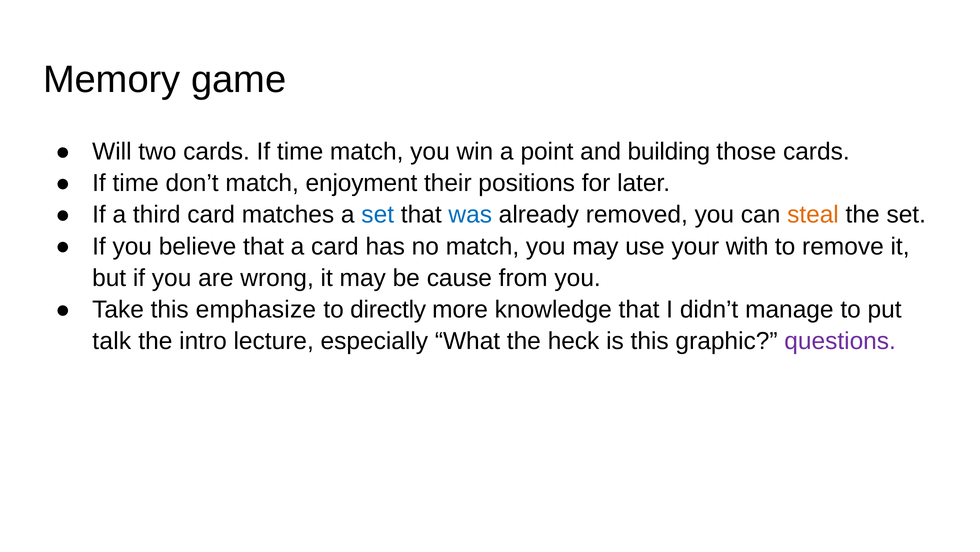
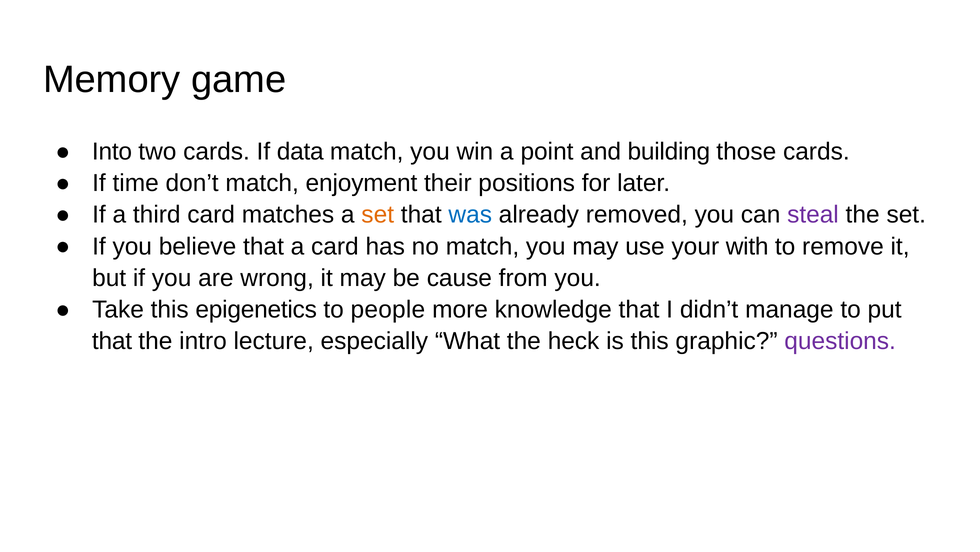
Will: Will -> Into
cards If time: time -> data
set at (378, 215) colour: blue -> orange
steal colour: orange -> purple
emphasize: emphasize -> epigenetics
directly: directly -> people
talk at (112, 341): talk -> that
